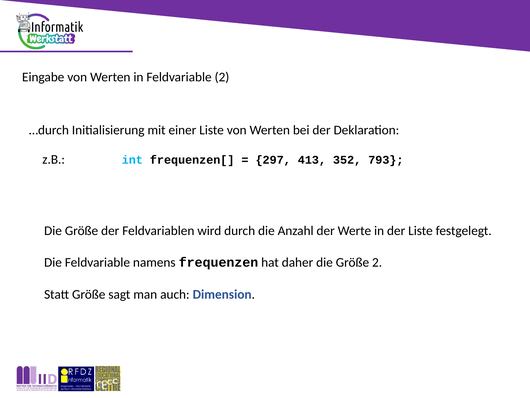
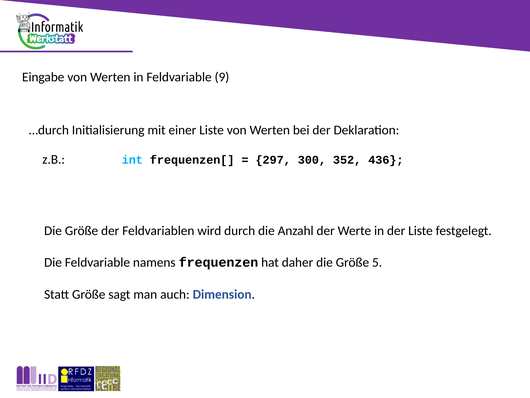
Feldvariable 2: 2 -> 9
413: 413 -> 300
793: 793 -> 436
Größe 2: 2 -> 5
